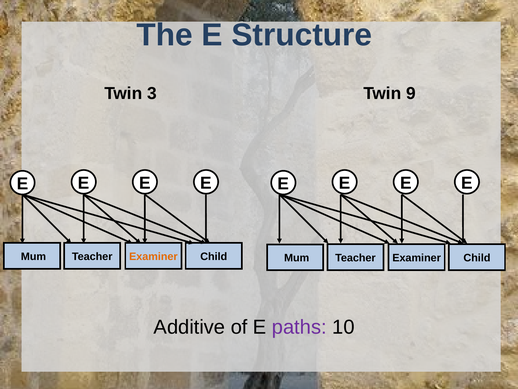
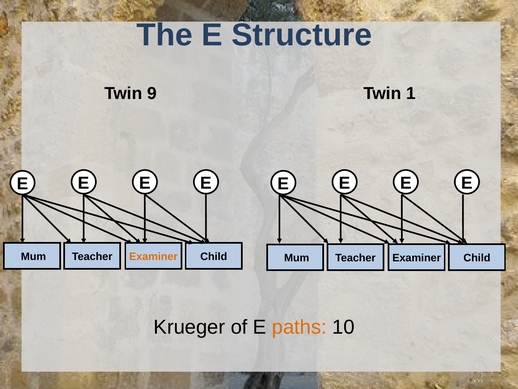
3: 3 -> 9
9: 9 -> 1
Additive: Additive -> Krueger
paths colour: purple -> orange
